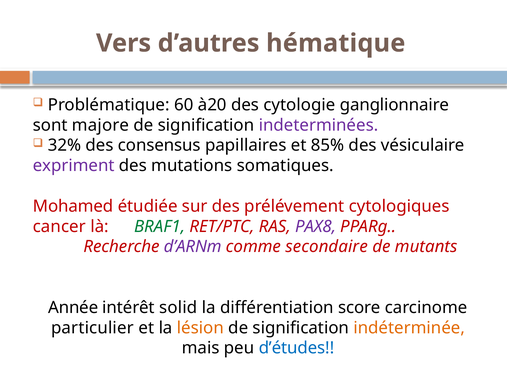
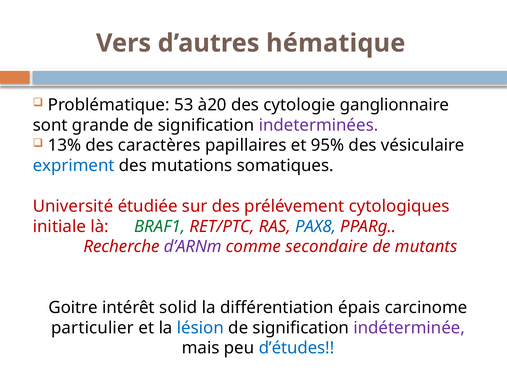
60: 60 -> 53
majore: majore -> grande
32%: 32% -> 13%
consensus: consensus -> caractères
85%: 85% -> 95%
expriment colour: purple -> blue
Mohamed: Mohamed -> Université
cancer: cancer -> initiale
PAX8 colour: purple -> blue
Année: Année -> Goitre
score: score -> épais
lésion colour: orange -> blue
indéterminée colour: orange -> purple
